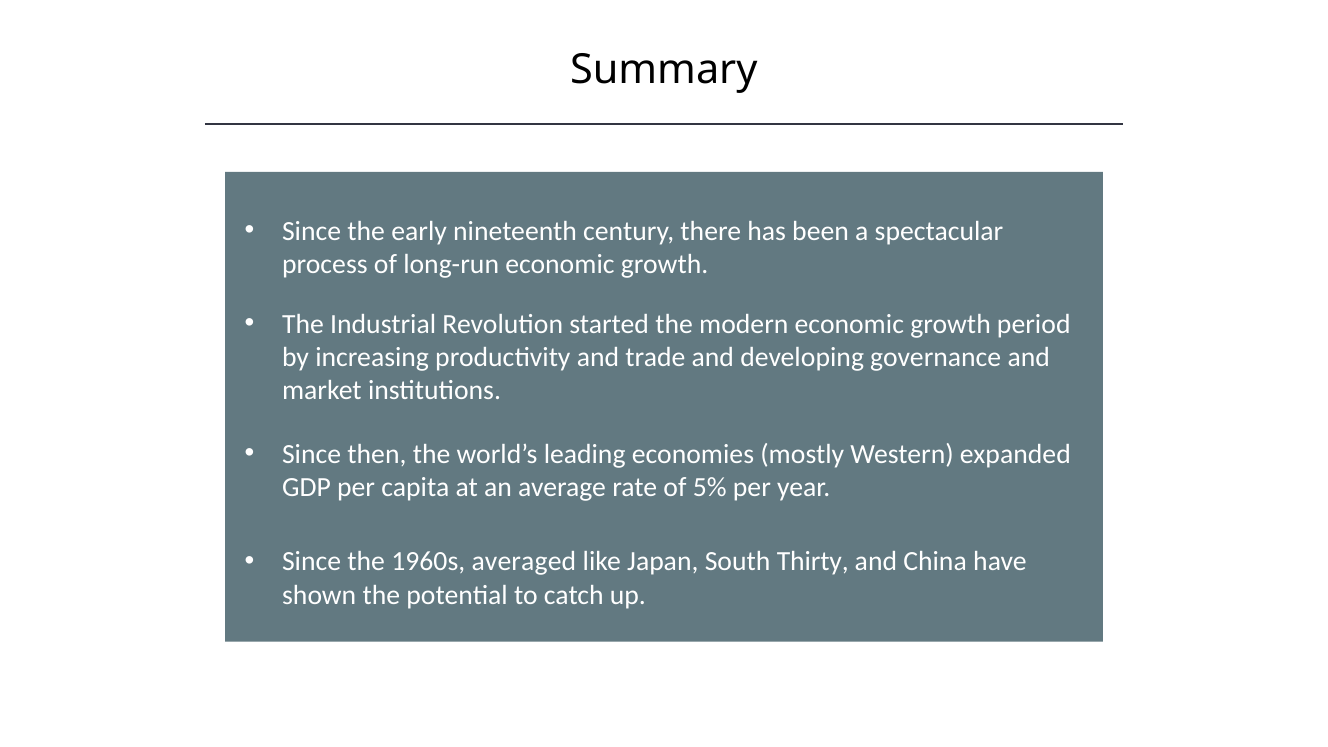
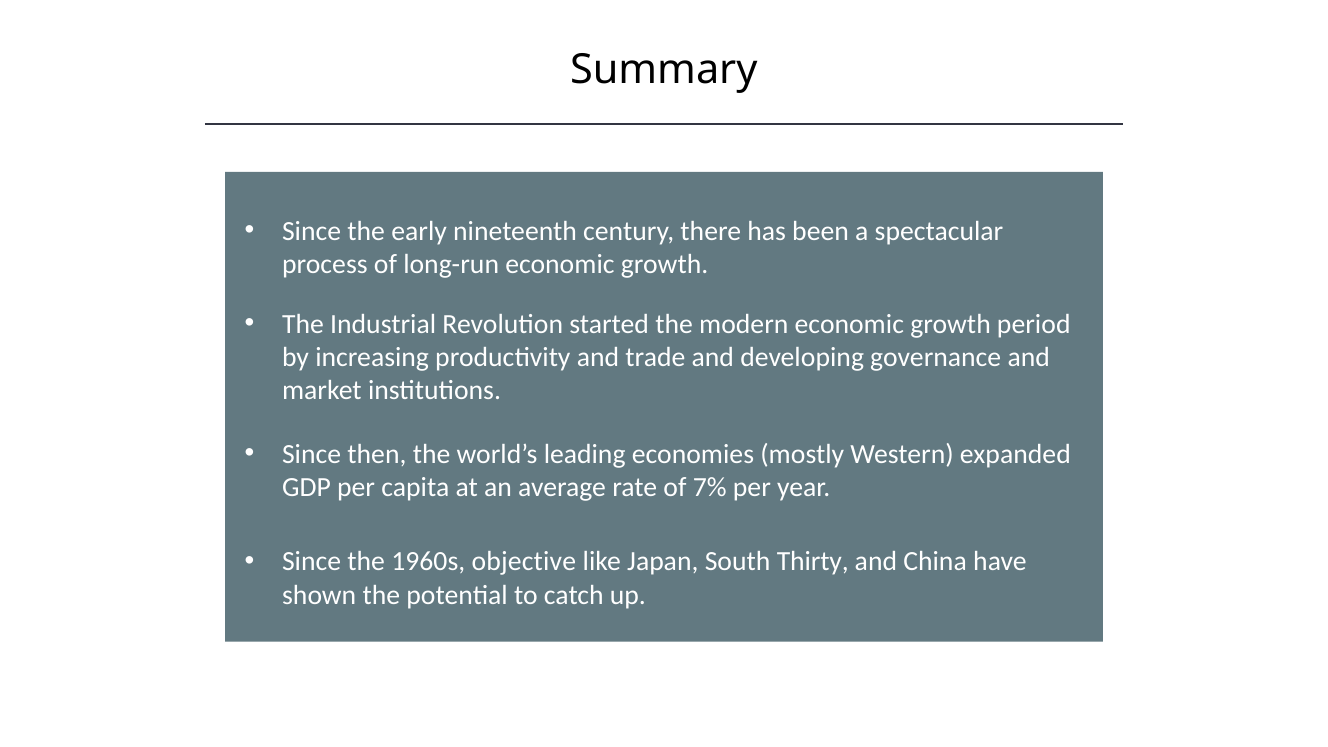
5%: 5% -> 7%
averaged: averaged -> objective
